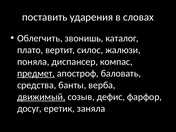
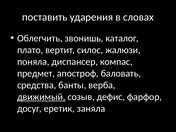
предмет underline: present -> none
